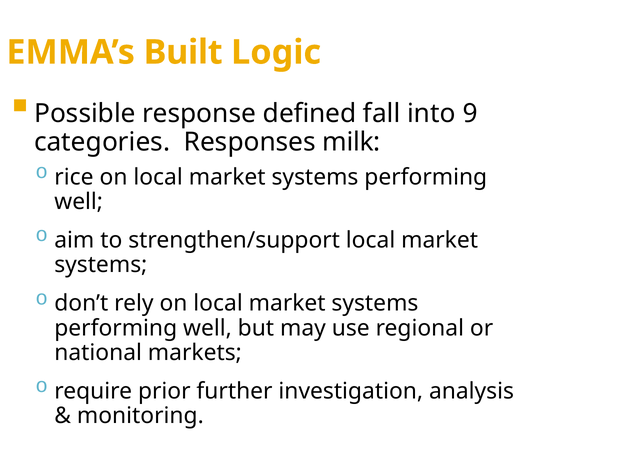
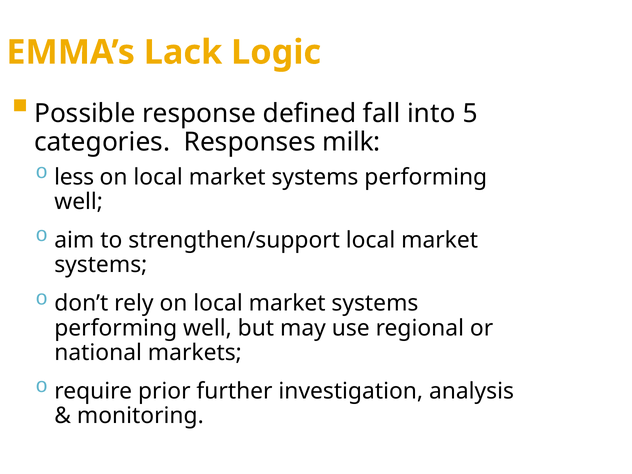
Built: Built -> Lack
9: 9 -> 5
rice: rice -> less
